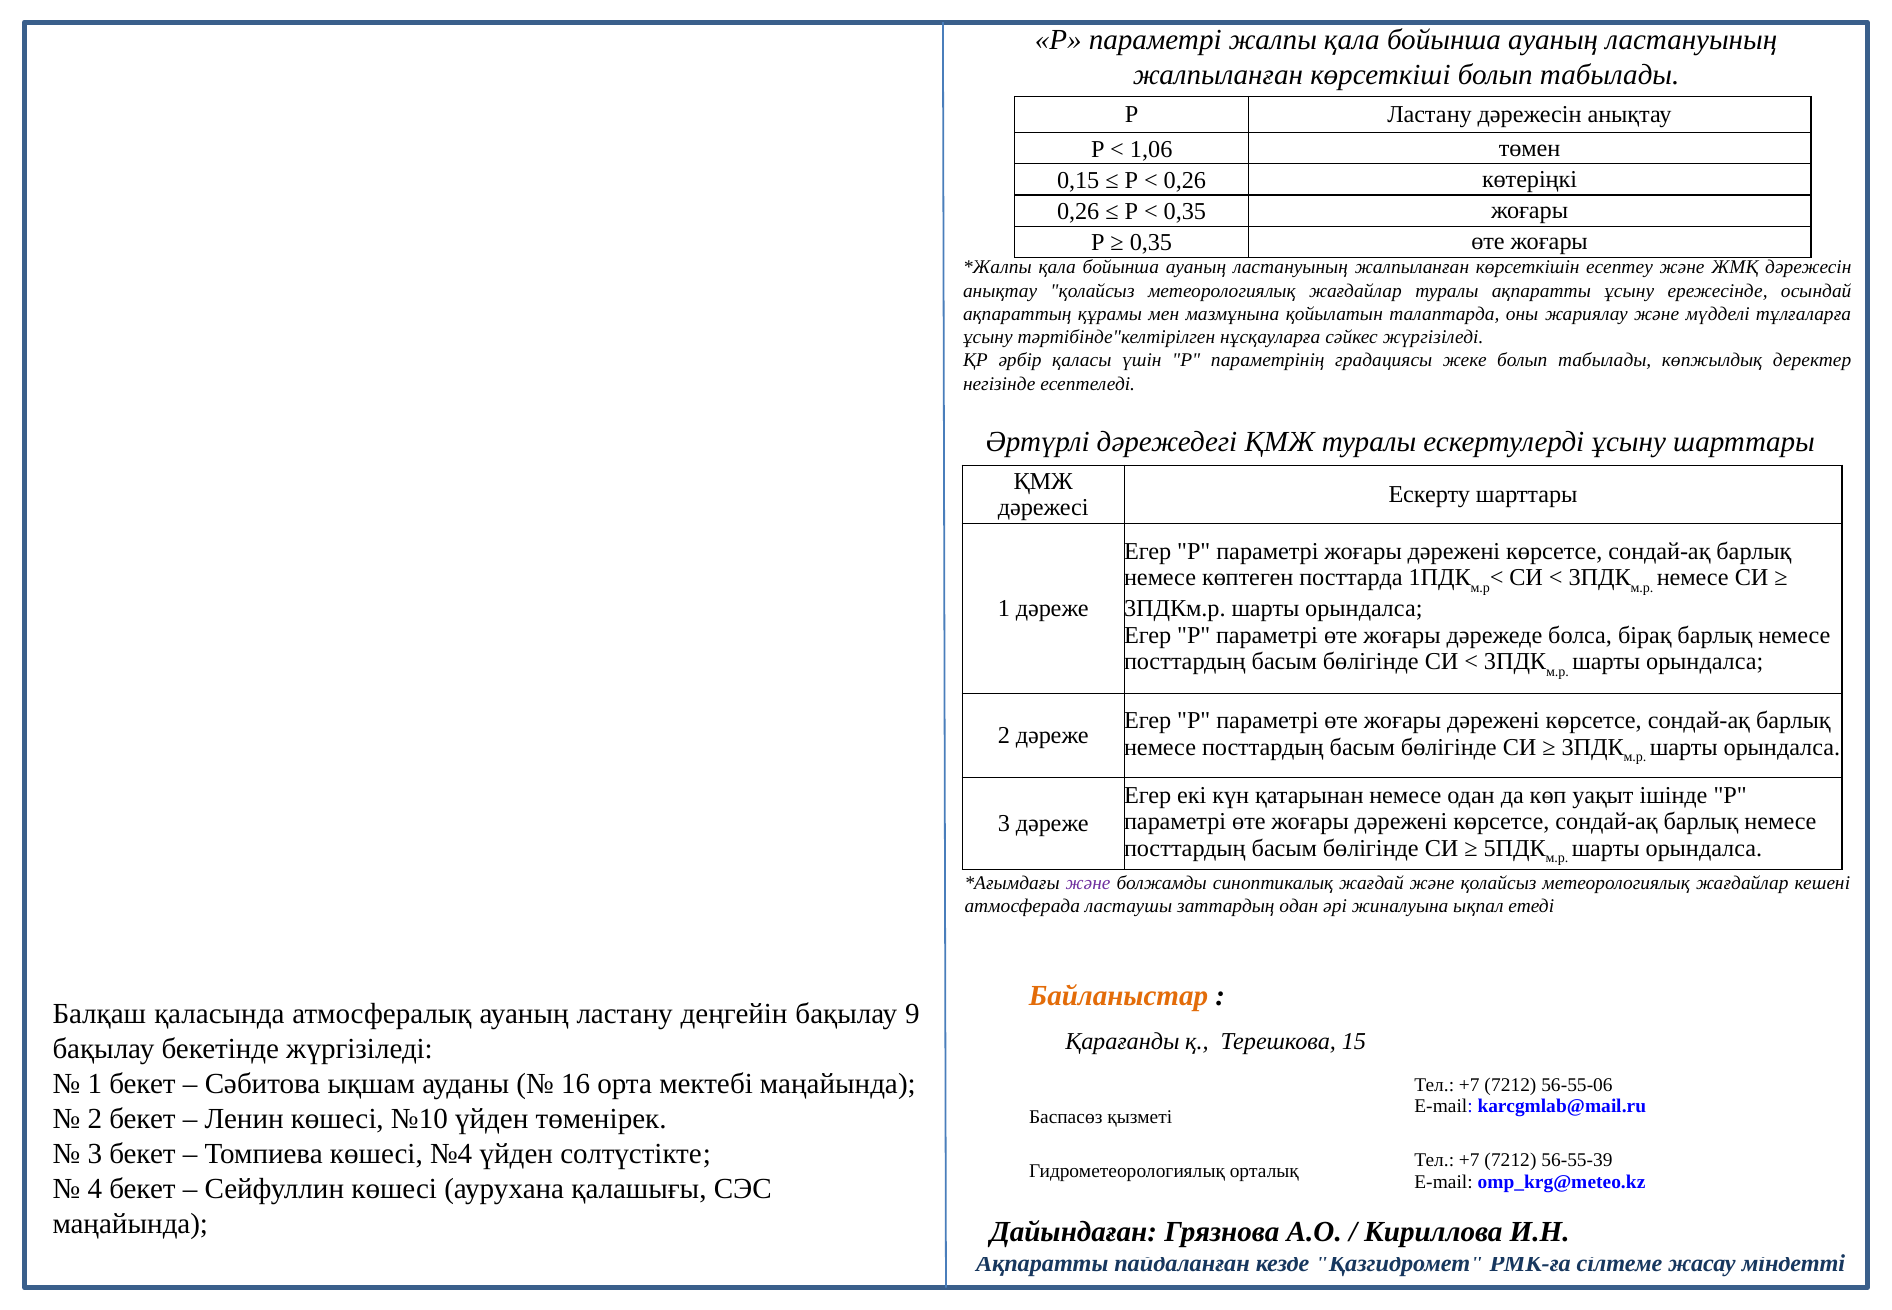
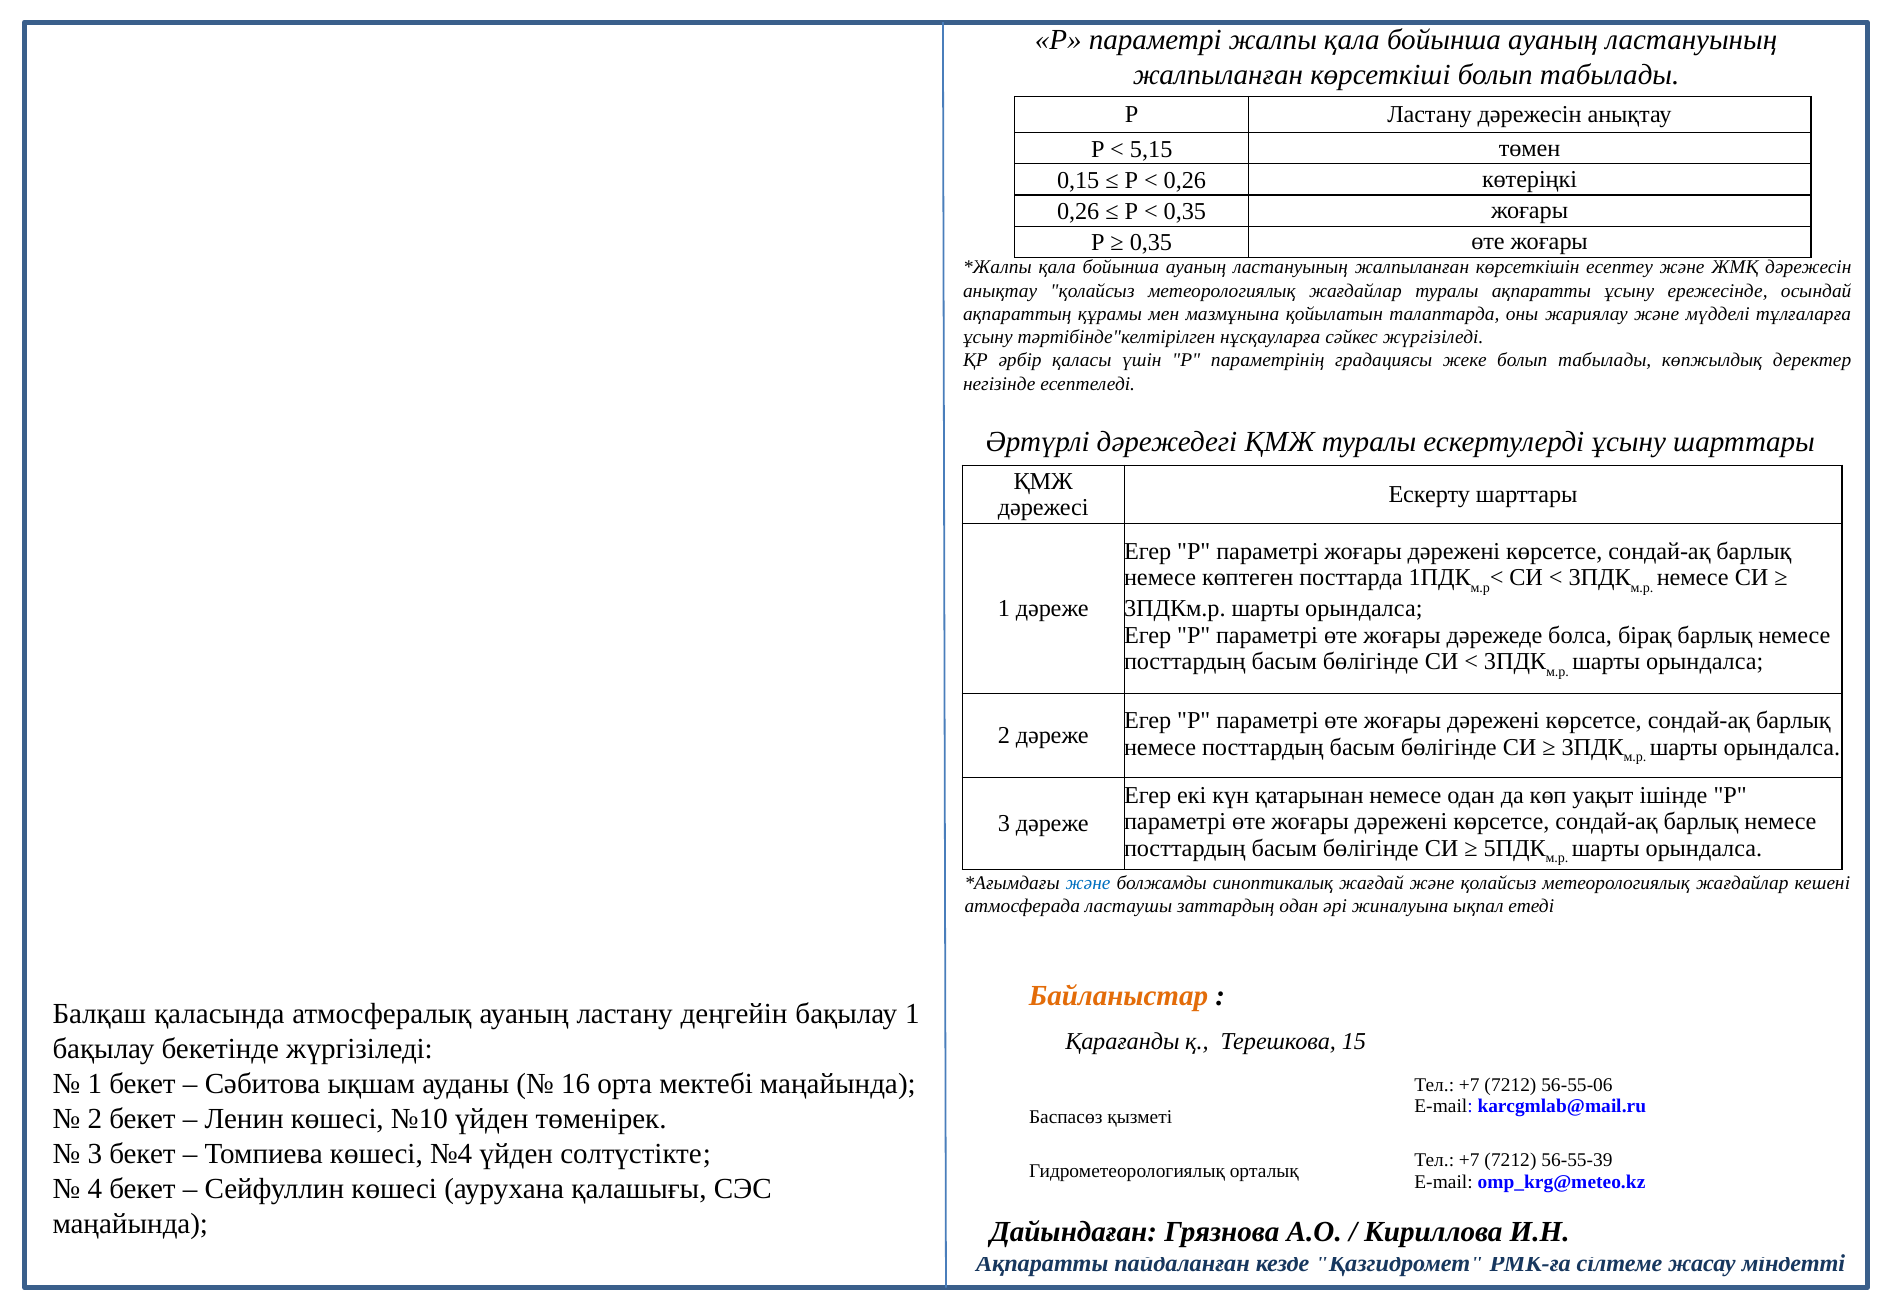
1,06: 1,06 -> 5,15
және at (1088, 883) colour: purple -> blue
бақылау 9: 9 -> 1
